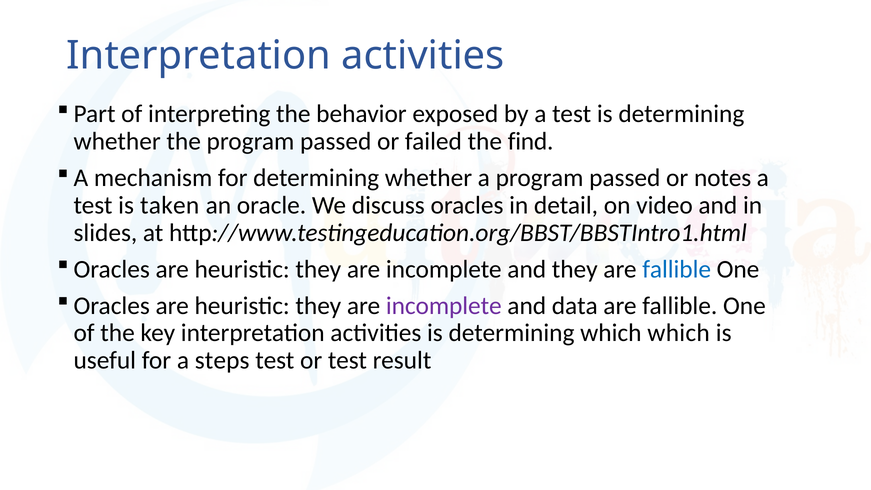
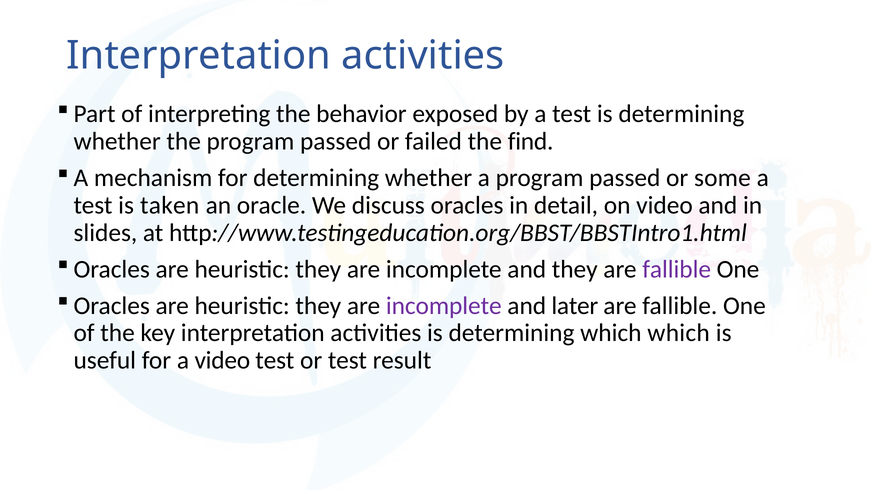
notes: notes -> some
fallible at (677, 269) colour: blue -> purple
data: data -> later
a steps: steps -> video
